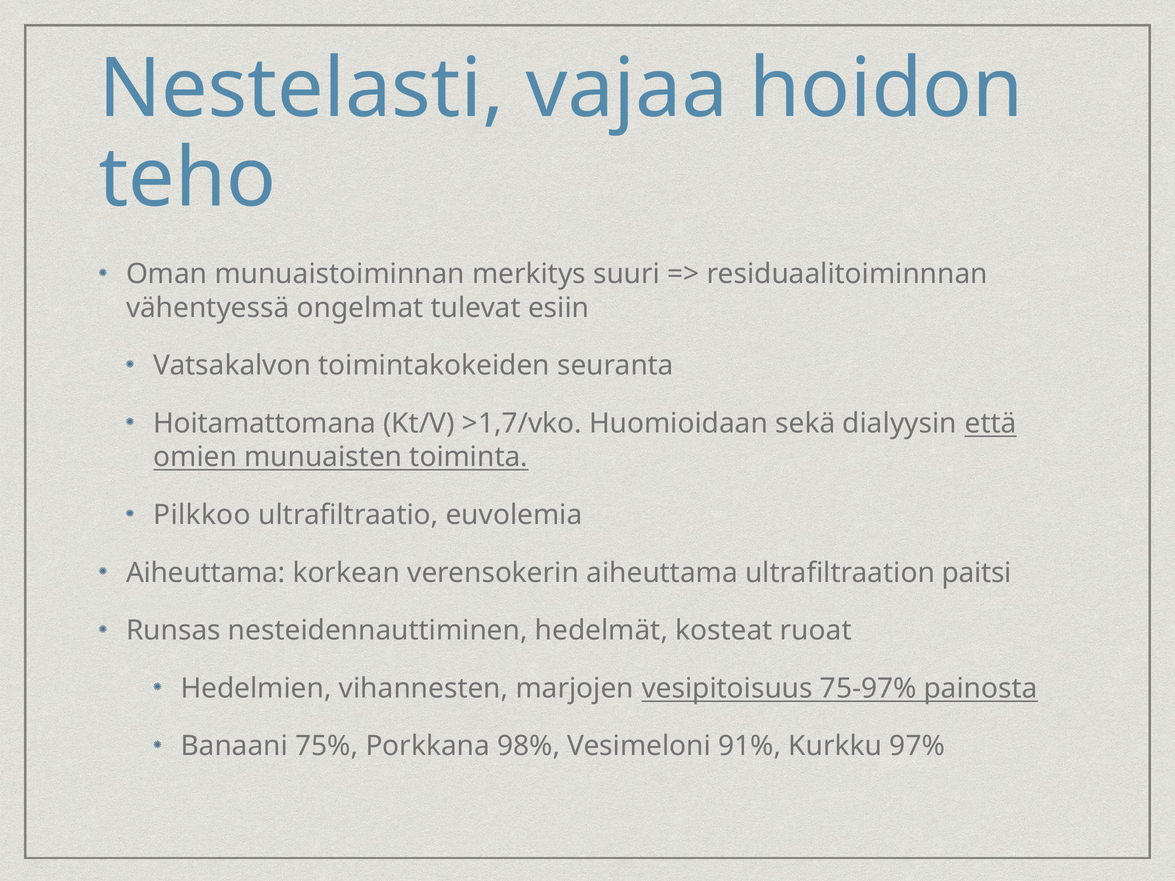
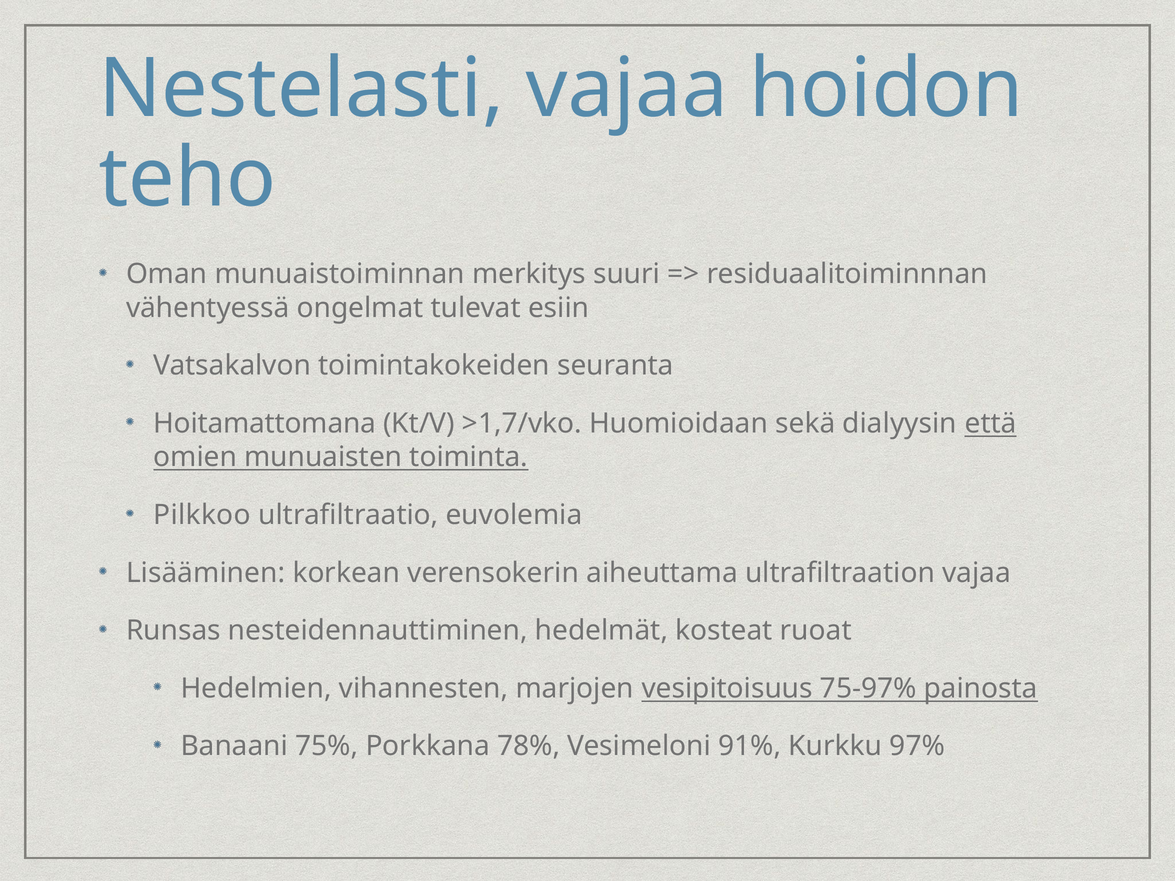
Aiheuttama at (206, 573): Aiheuttama -> Lisääminen
ultrafiltraation paitsi: paitsi -> vajaa
98%: 98% -> 78%
